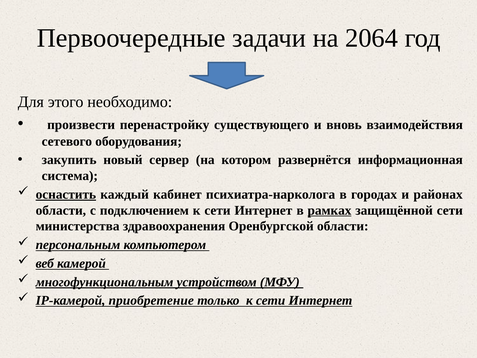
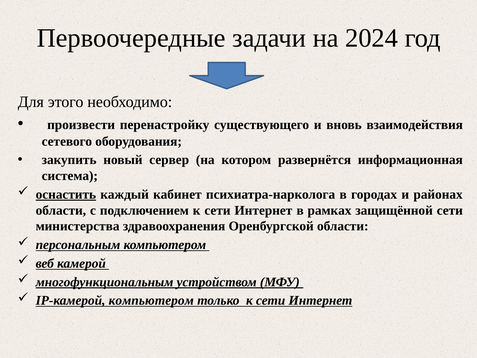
2064: 2064 -> 2024
рамках underline: present -> none
IP-камерой приобретение: приобретение -> компьютером
